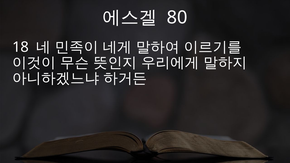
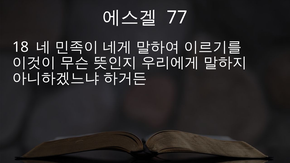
80: 80 -> 77
